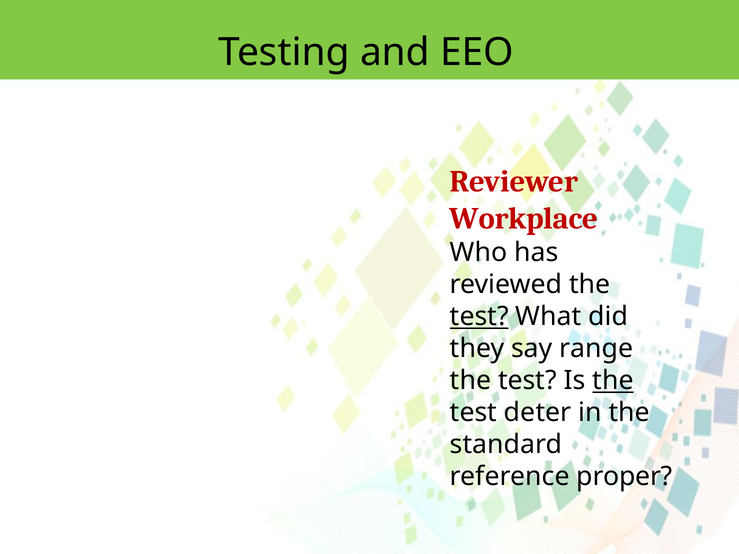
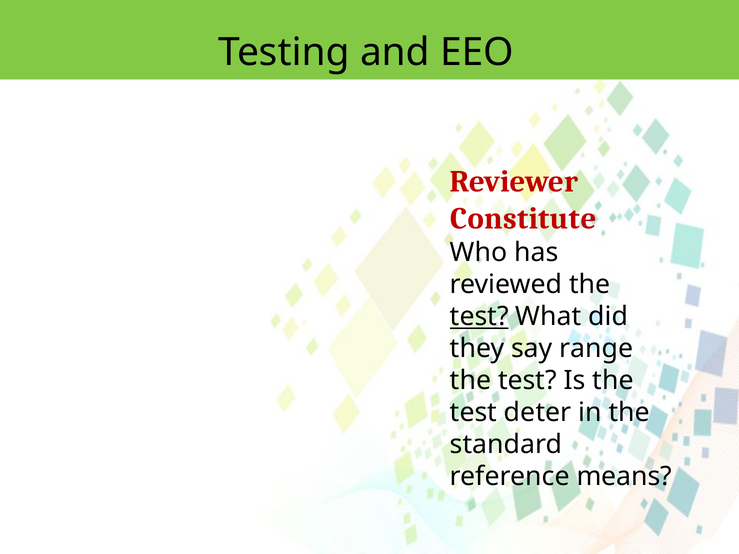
Workplace: Workplace -> Constitute
the at (613, 381) underline: present -> none
proper: proper -> means
